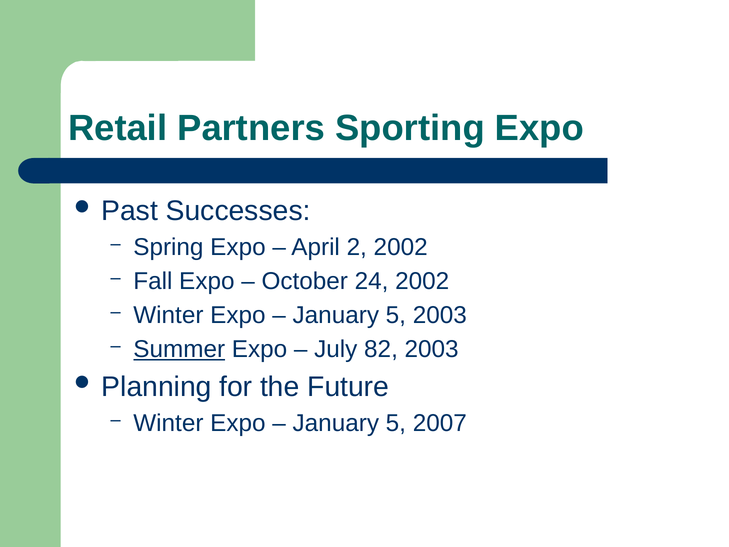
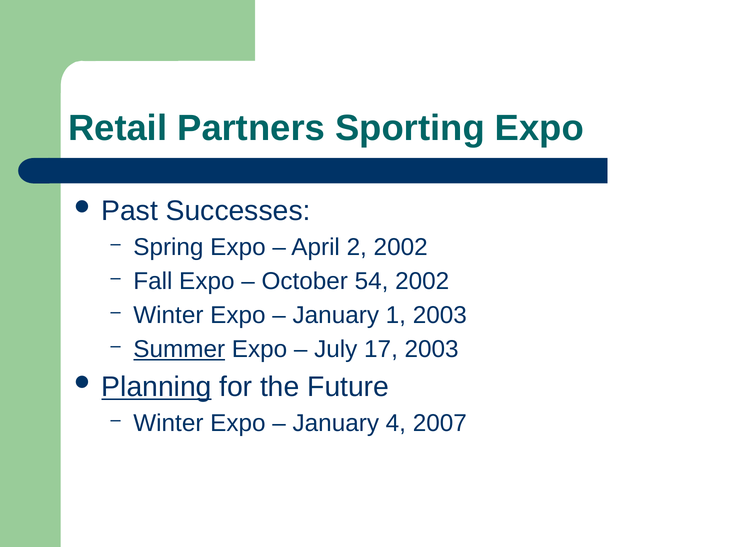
24: 24 -> 54
5 at (396, 315): 5 -> 1
82: 82 -> 17
Planning underline: none -> present
5 at (396, 423): 5 -> 4
